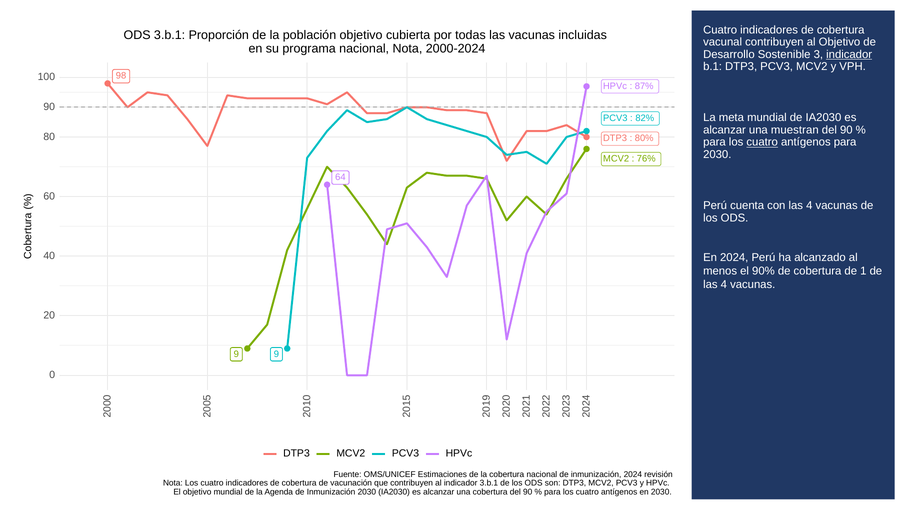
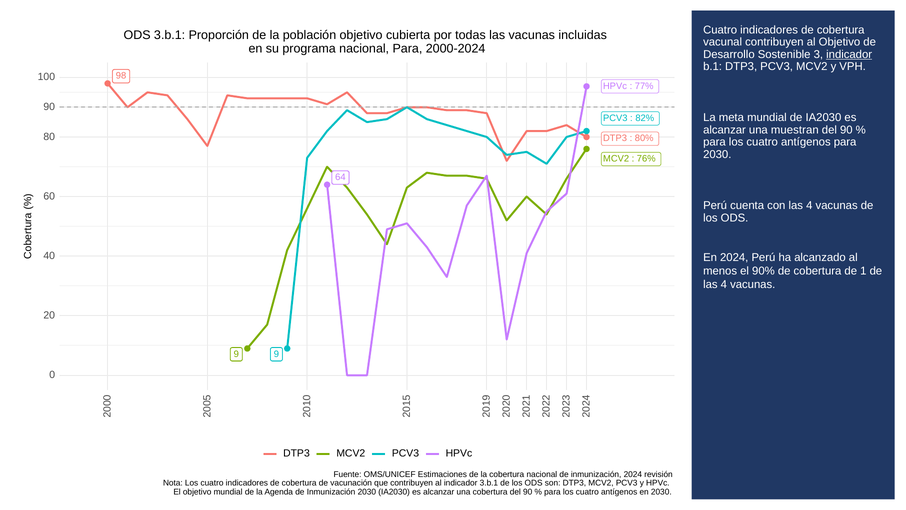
nacional Nota: Nota -> Para
87%: 87% -> 77%
cuatro at (762, 142) underline: present -> none
